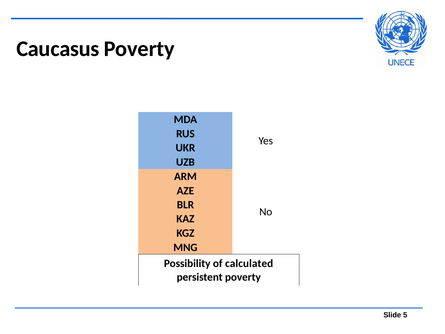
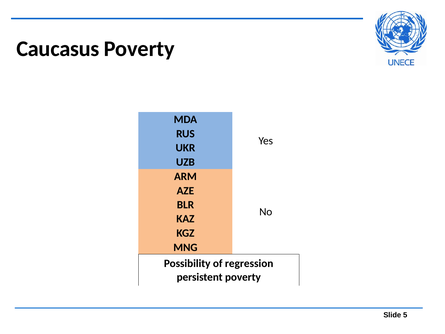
calculated: calculated -> regression
